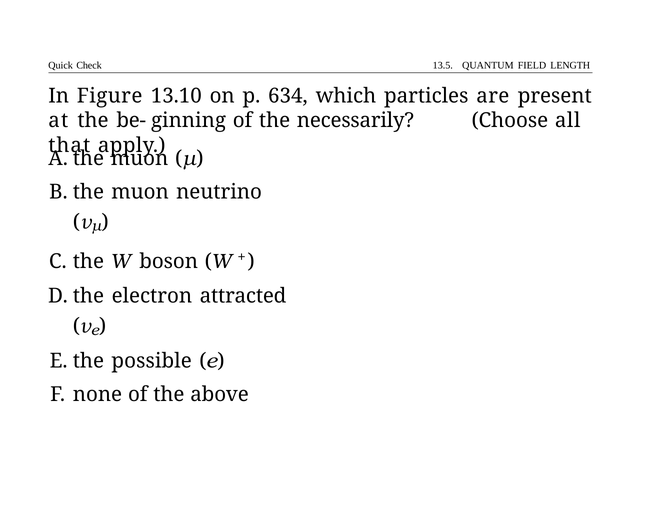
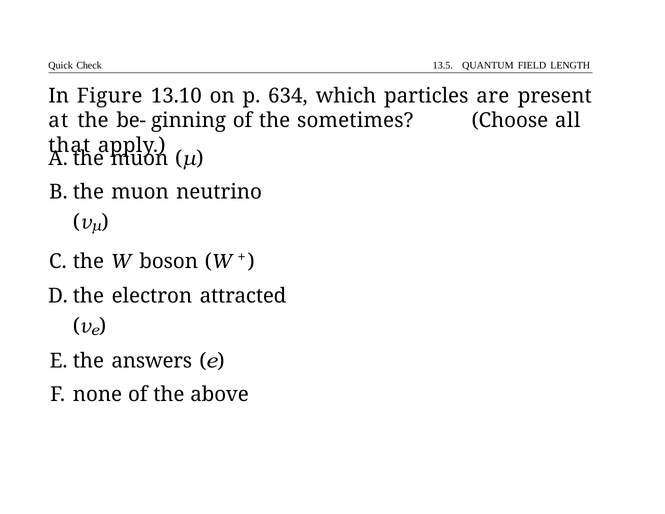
necessarily: necessarily -> sometimes
possible: possible -> answers
